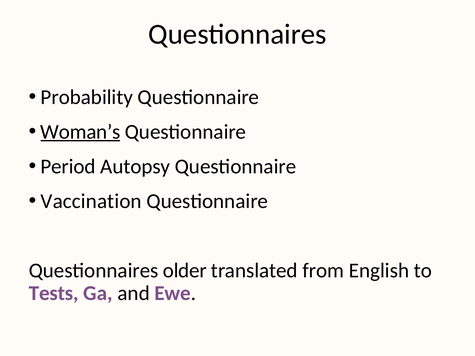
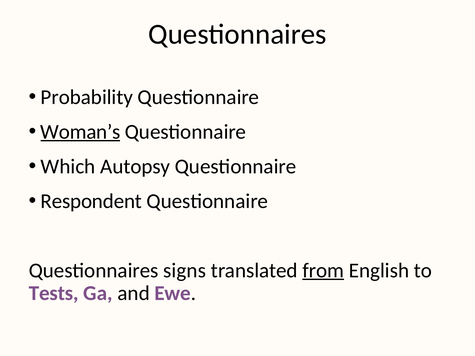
Period: Period -> Which
Vaccination: Vaccination -> Respondent
older: older -> signs
from underline: none -> present
